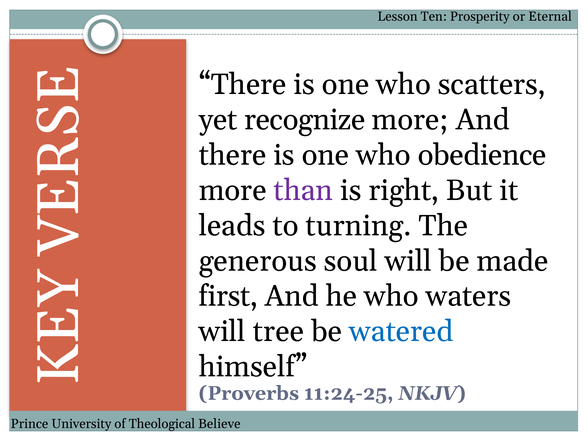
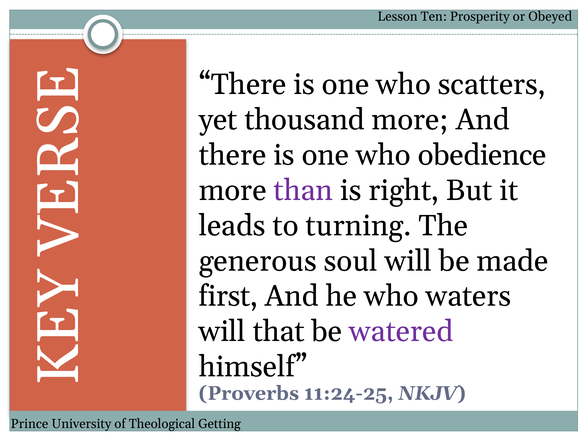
Eternal: Eternal -> Obeyed
recognize: recognize -> thousand
tree: tree -> that
watered colour: blue -> purple
Believe: Believe -> Getting
